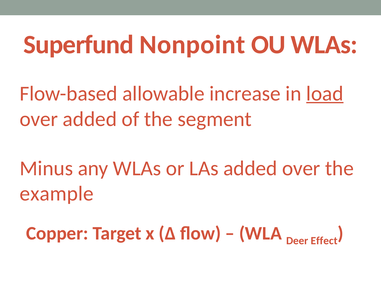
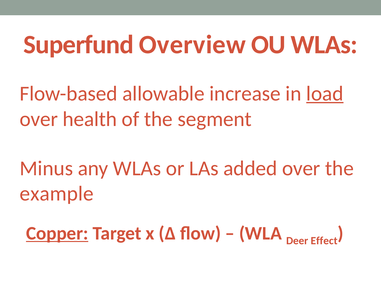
Nonpoint: Nonpoint -> Overview
over added: added -> health
Copper underline: none -> present
